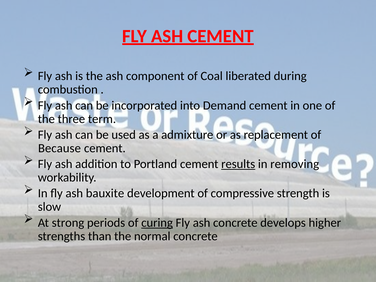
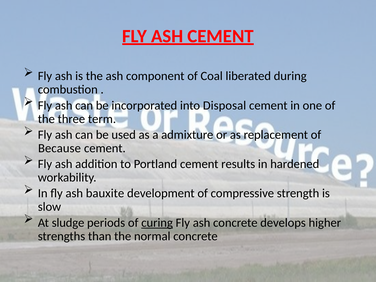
Demand: Demand -> Disposal
results underline: present -> none
removing: removing -> hardened
strong: strong -> sludge
